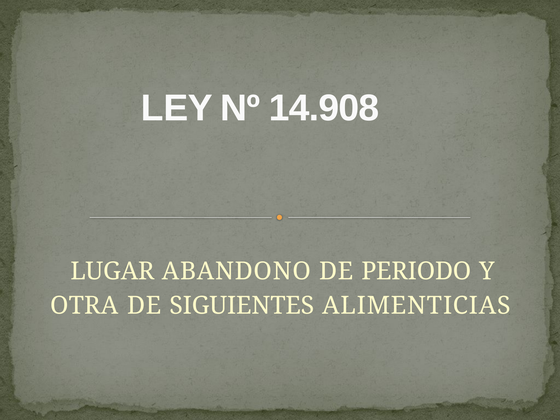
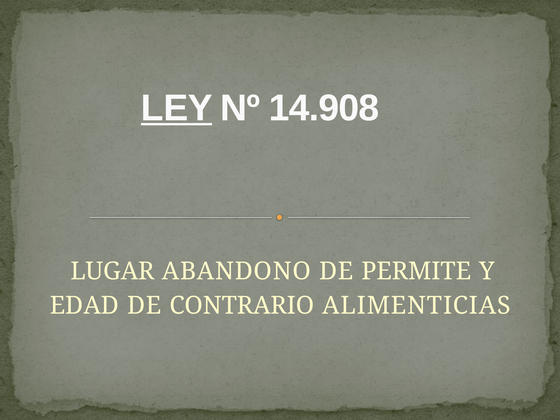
LEY underline: none -> present
PERIODO: PERIODO -> PERMITE
OTRA: OTRA -> EDAD
SIGUIENTES: SIGUIENTES -> CONTRARIO
